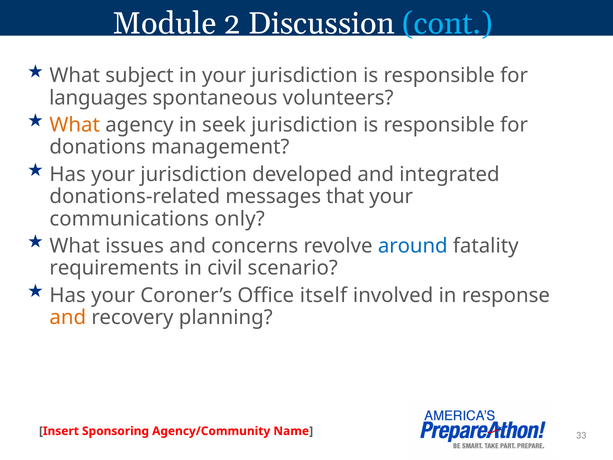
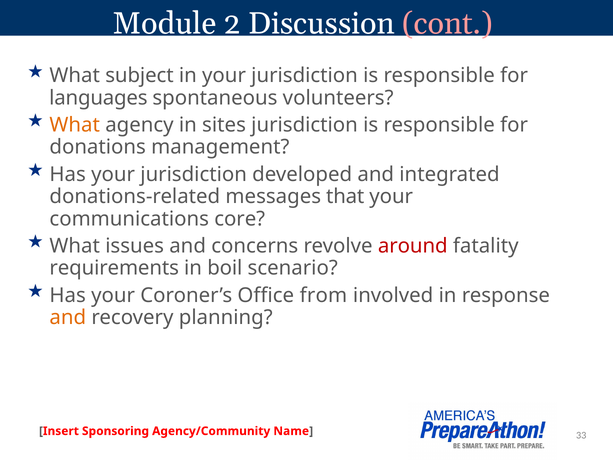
cont colour: light blue -> pink
seek: seek -> sites
only: only -> core
around colour: blue -> red
civil: civil -> boil
itself: itself -> from
